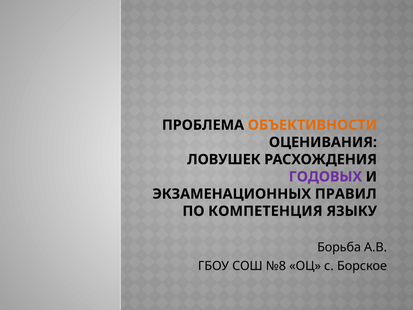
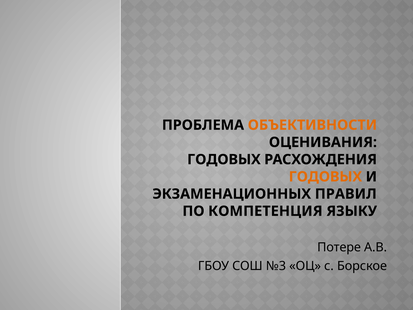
ЛОВУШЕК at (224, 159): ЛОВУШЕК -> ГОДОВЫХ
ГОДОВЫХ at (325, 177) colour: purple -> orange
Борьба: Борьба -> Потере
№8: №8 -> №3
